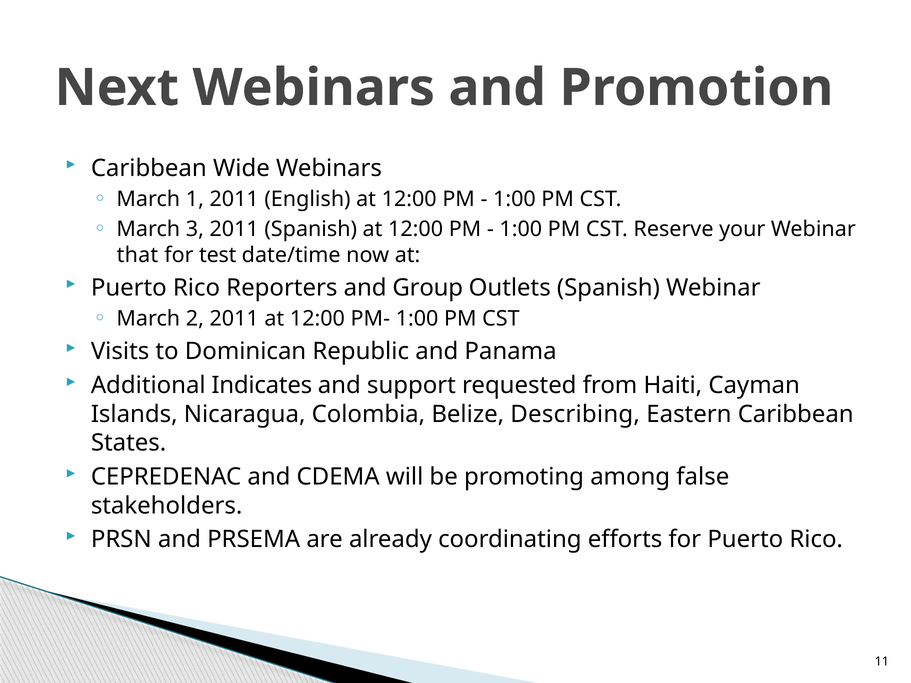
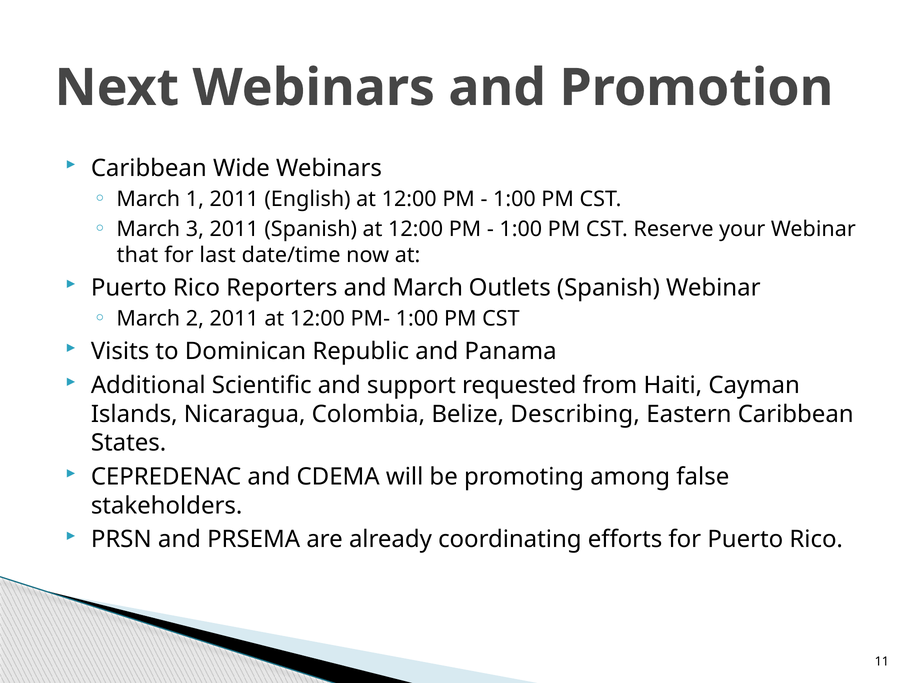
test: test -> last
and Group: Group -> March
Indicates: Indicates -> Scientific
